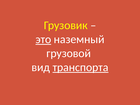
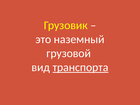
это underline: present -> none
